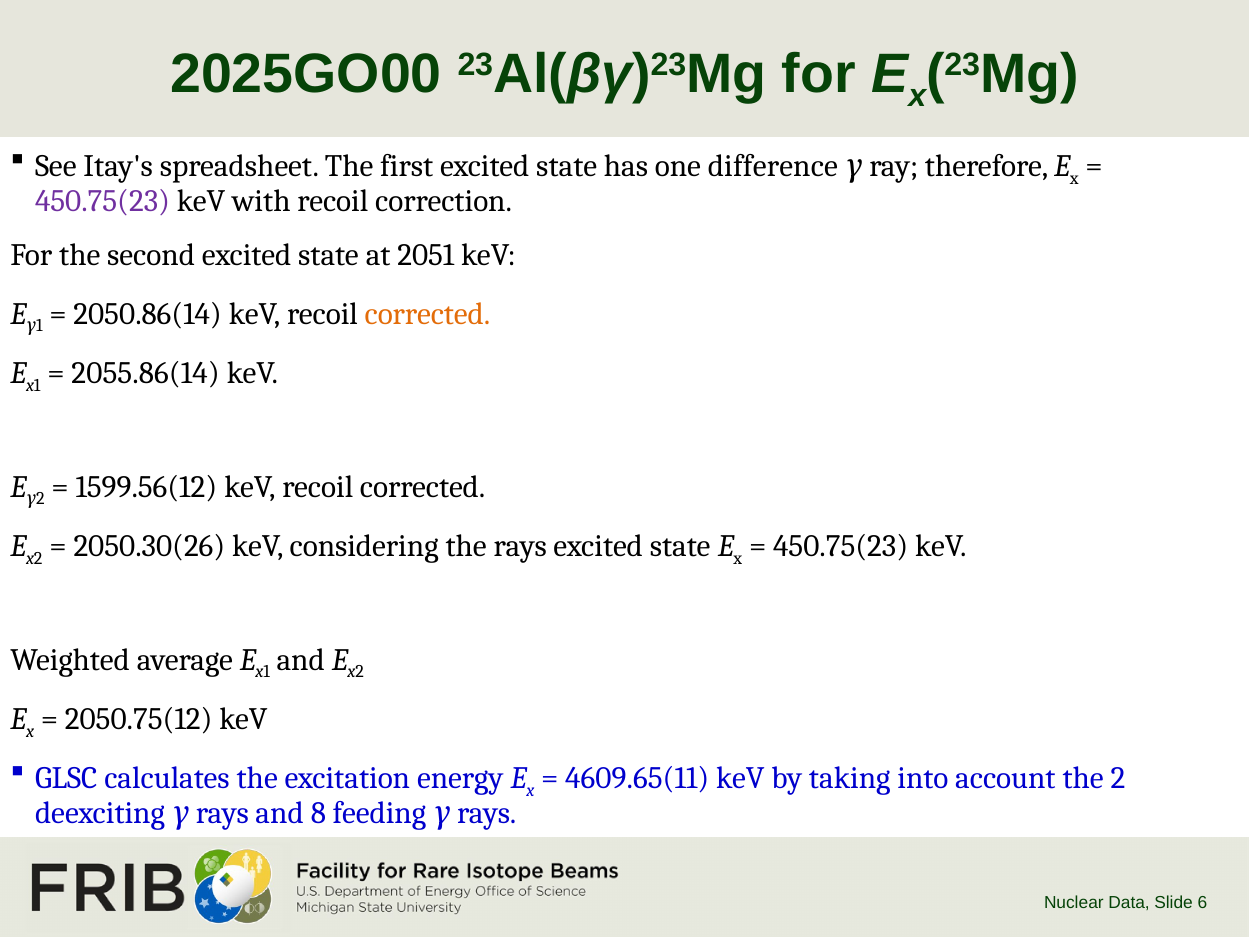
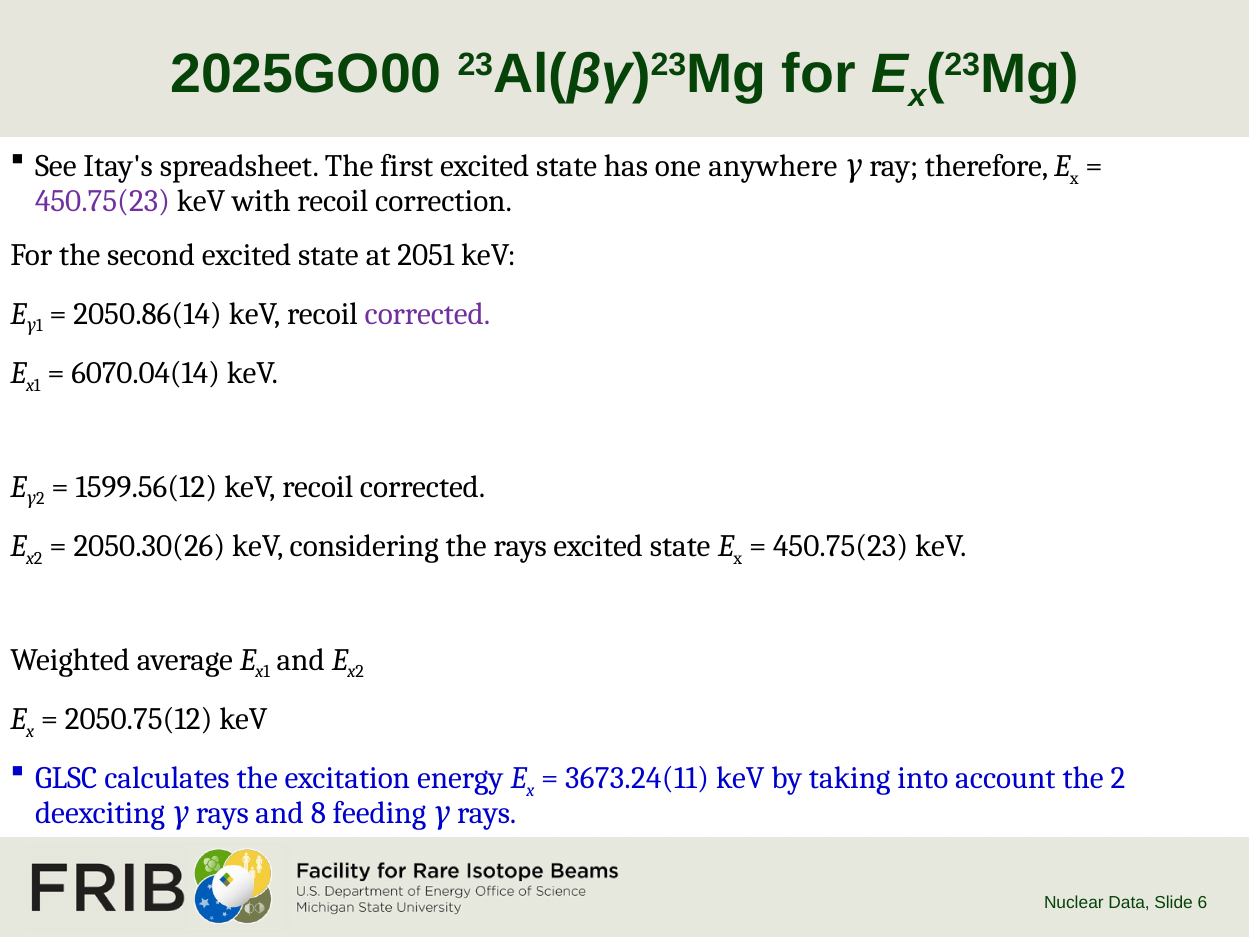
difference: difference -> anywhere
corrected at (427, 314) colour: orange -> purple
2055.86(14: 2055.86(14 -> 6070.04(14
4609.65(11: 4609.65(11 -> 3673.24(11
